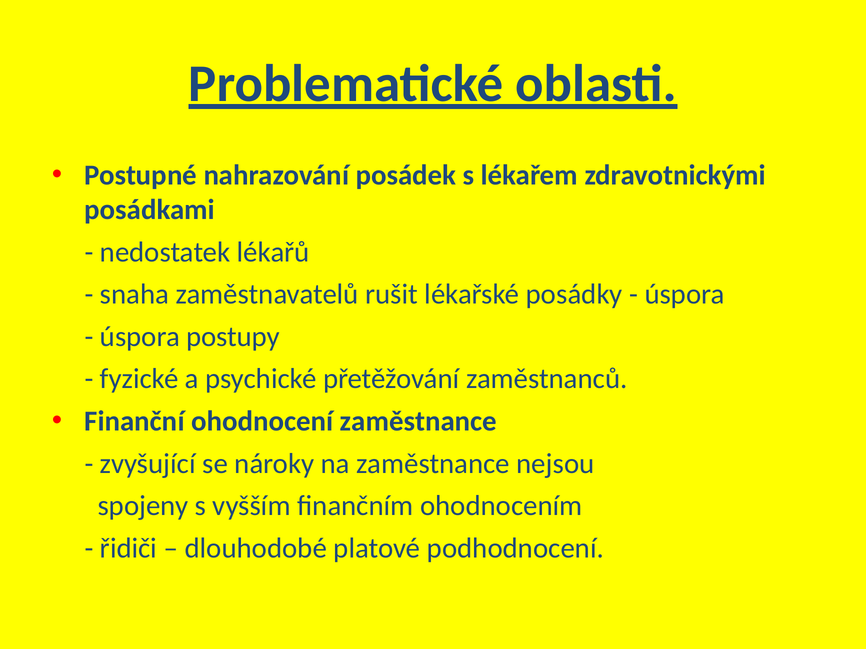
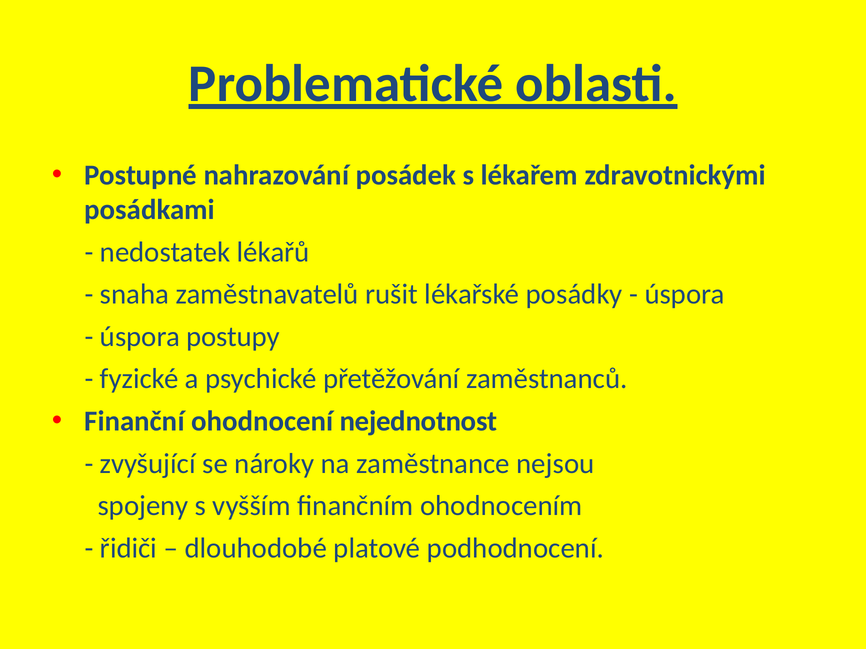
ohodnocení zaměstnance: zaměstnance -> nejednotnost
